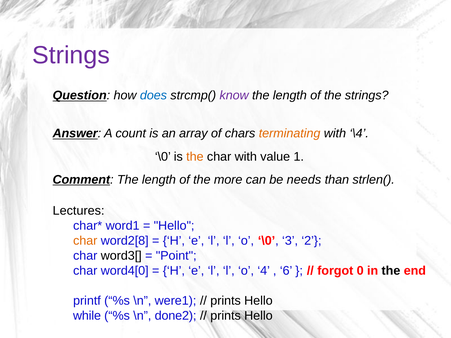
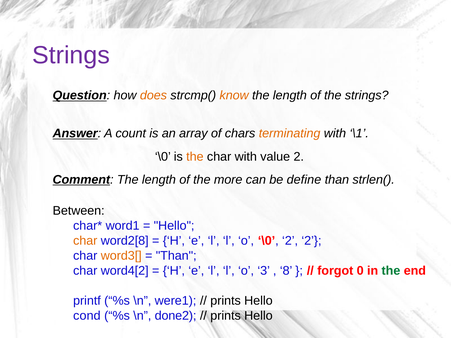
does colour: blue -> orange
know colour: purple -> orange
\4: \4 -> \1
value 1: 1 -> 2
needs: needs -> define
Lectures: Lectures -> Between
\0 3: 3 -> 2
word3[ colour: black -> orange
Point at (176, 256): Point -> Than
word4[0: word4[0 -> word4[2
4: 4 -> 3
6: 6 -> 8
the at (391, 271) colour: black -> green
while: while -> cond
